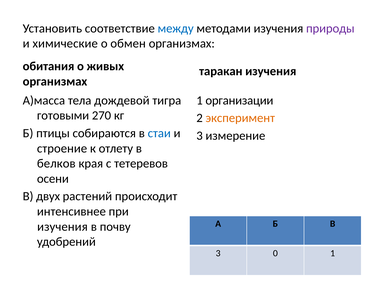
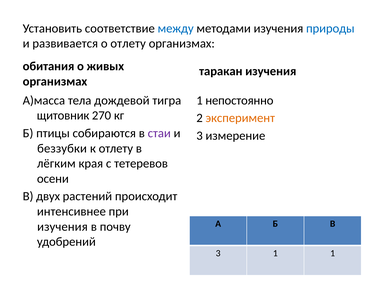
природы colour: purple -> blue
химические: химические -> развивается
о обмен: обмен -> отлету
организации: организации -> непостоянно
готовыми: готовыми -> щитовник
стаи colour: blue -> purple
строение: строение -> беззубки
белков: белков -> лёгким
3 0: 0 -> 1
